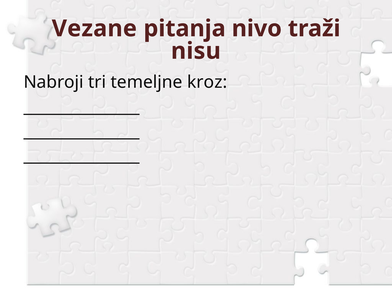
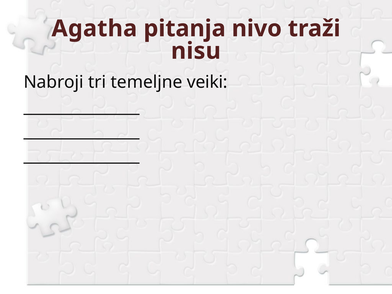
Vezane: Vezane -> Agatha
kroz: kroz -> veiki
